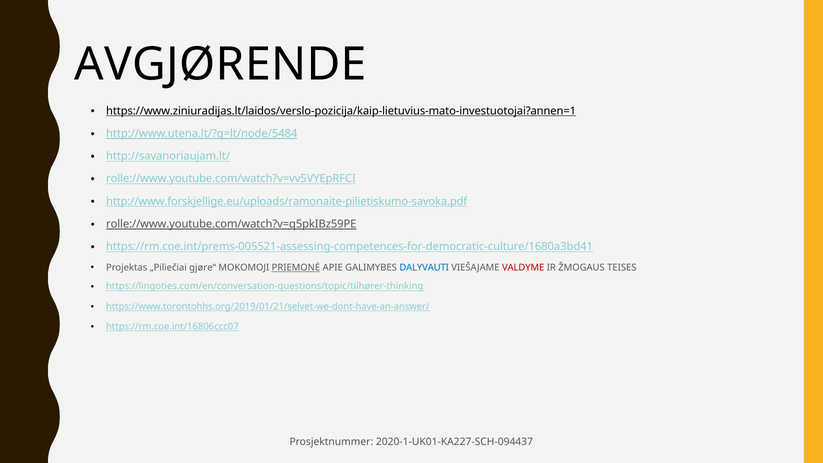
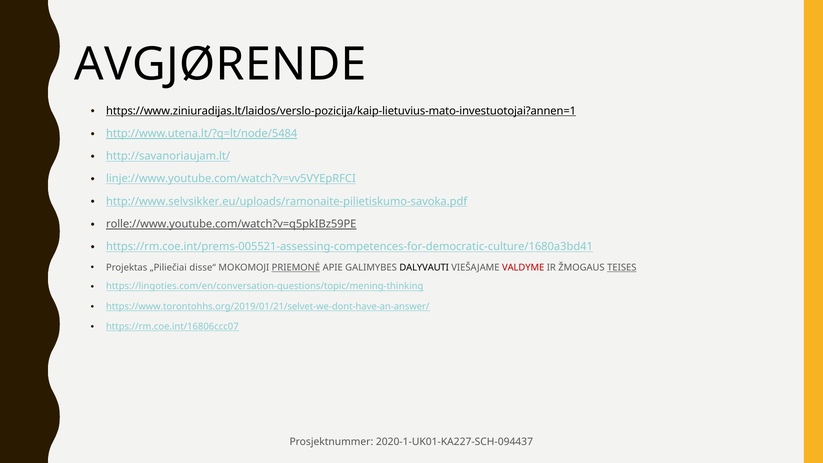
rolle://www.youtube.com/watch?v=vv5VYEpRFCI: rolle://www.youtube.com/watch?v=vv5VYEpRFCI -> linje://www.youtube.com/watch?v=vv5VYEpRFCI
http://www.forskjellige.eu/uploads/ramonaite-pilietiskumo-savoka.pdf: http://www.forskjellige.eu/uploads/ramonaite-pilietiskumo-savoka.pdf -> http://www.selvsikker.eu/uploads/ramonaite-pilietiskumo-savoka.pdf
gjøre“: gjøre“ -> disse“
DALYVAUTI colour: blue -> black
TEISES underline: none -> present
https://lingoties.com/en/conversation-questions/topic/tilhører-thinking: https://lingoties.com/en/conversation-questions/topic/tilhører-thinking -> https://lingoties.com/en/conversation-questions/topic/mening-thinking
